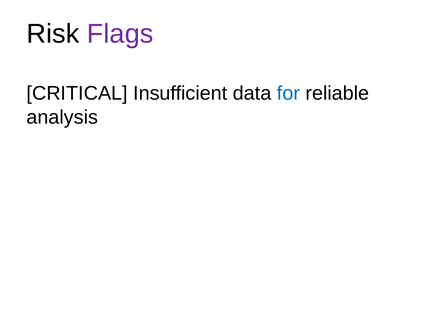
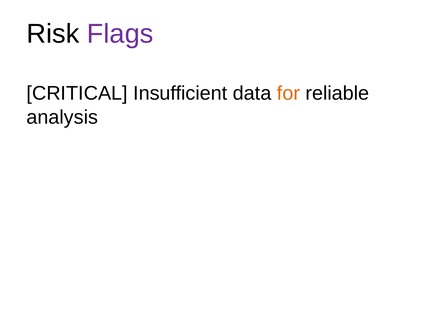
for colour: blue -> orange
